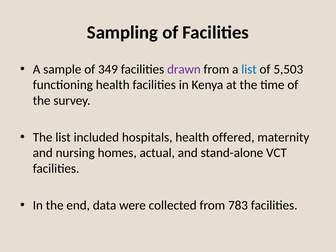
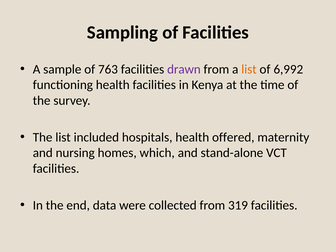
349: 349 -> 763
list at (249, 69) colour: blue -> orange
5,503: 5,503 -> 6,992
actual: actual -> which
783: 783 -> 319
